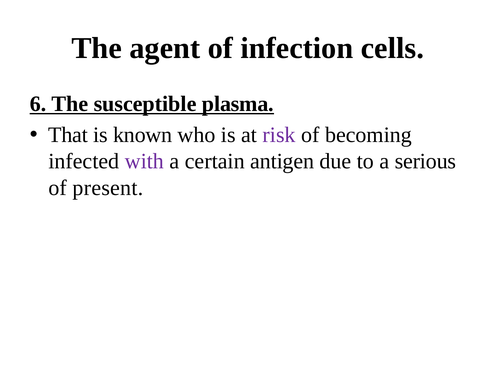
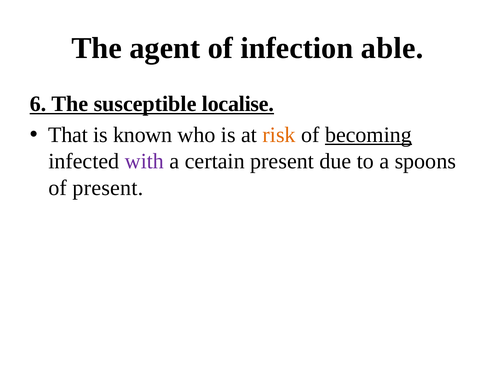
cells: cells -> able
plasma: plasma -> localise
risk colour: purple -> orange
becoming underline: none -> present
certain antigen: antigen -> present
serious: serious -> spoons
